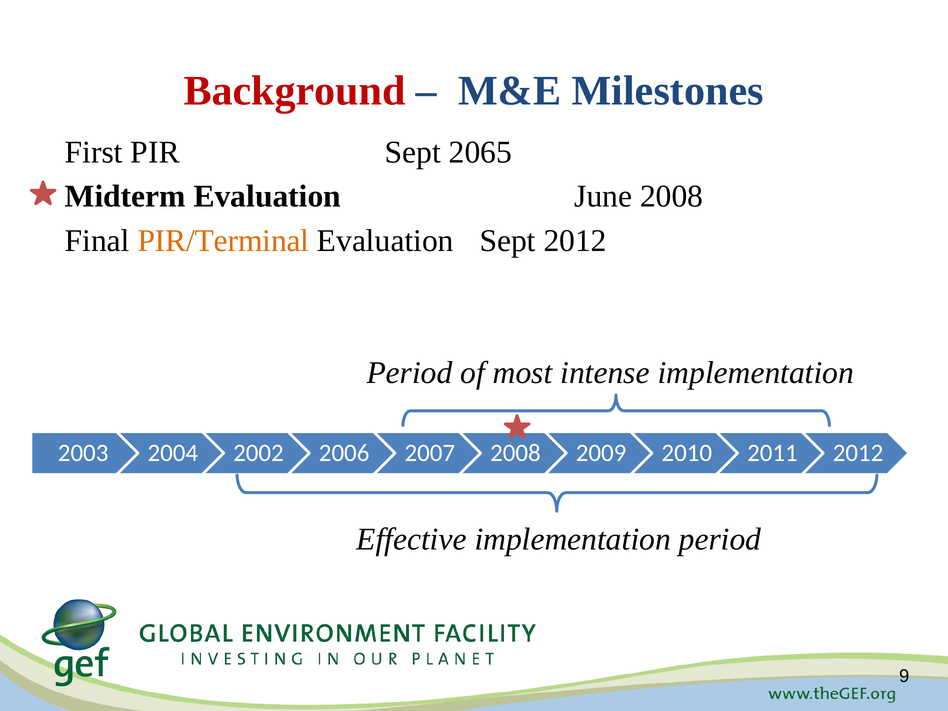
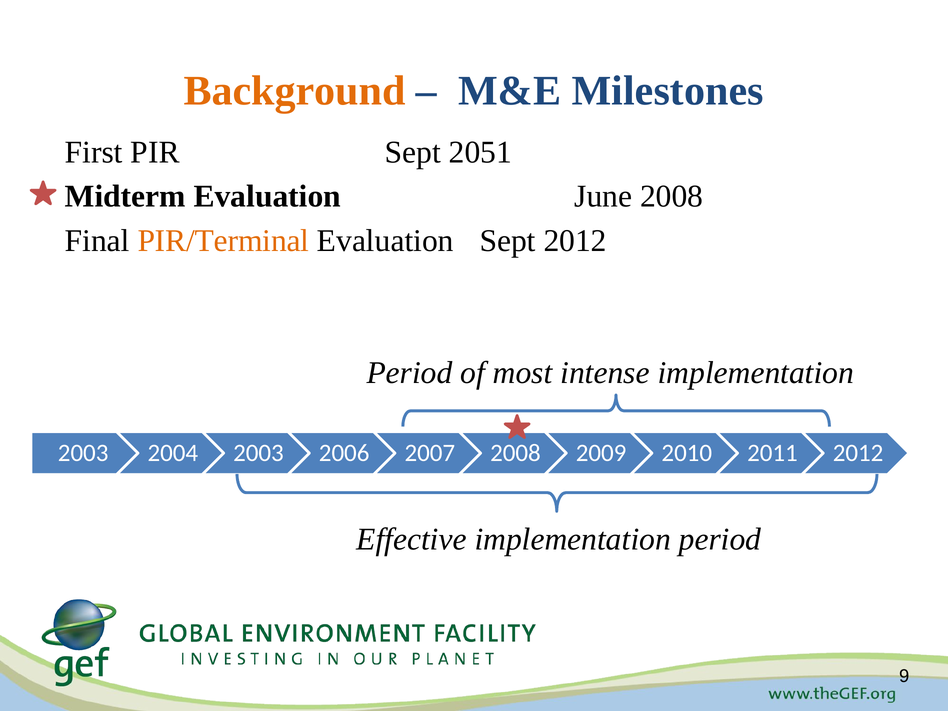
Background colour: red -> orange
2065: 2065 -> 2051
2002 at (258, 453): 2002 -> 2003
